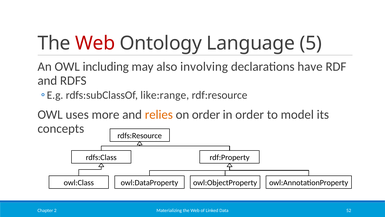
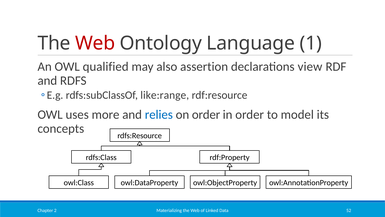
5: 5 -> 1
including: including -> qualified
involving: involving -> assertion
have: have -> view
relies colour: orange -> blue
